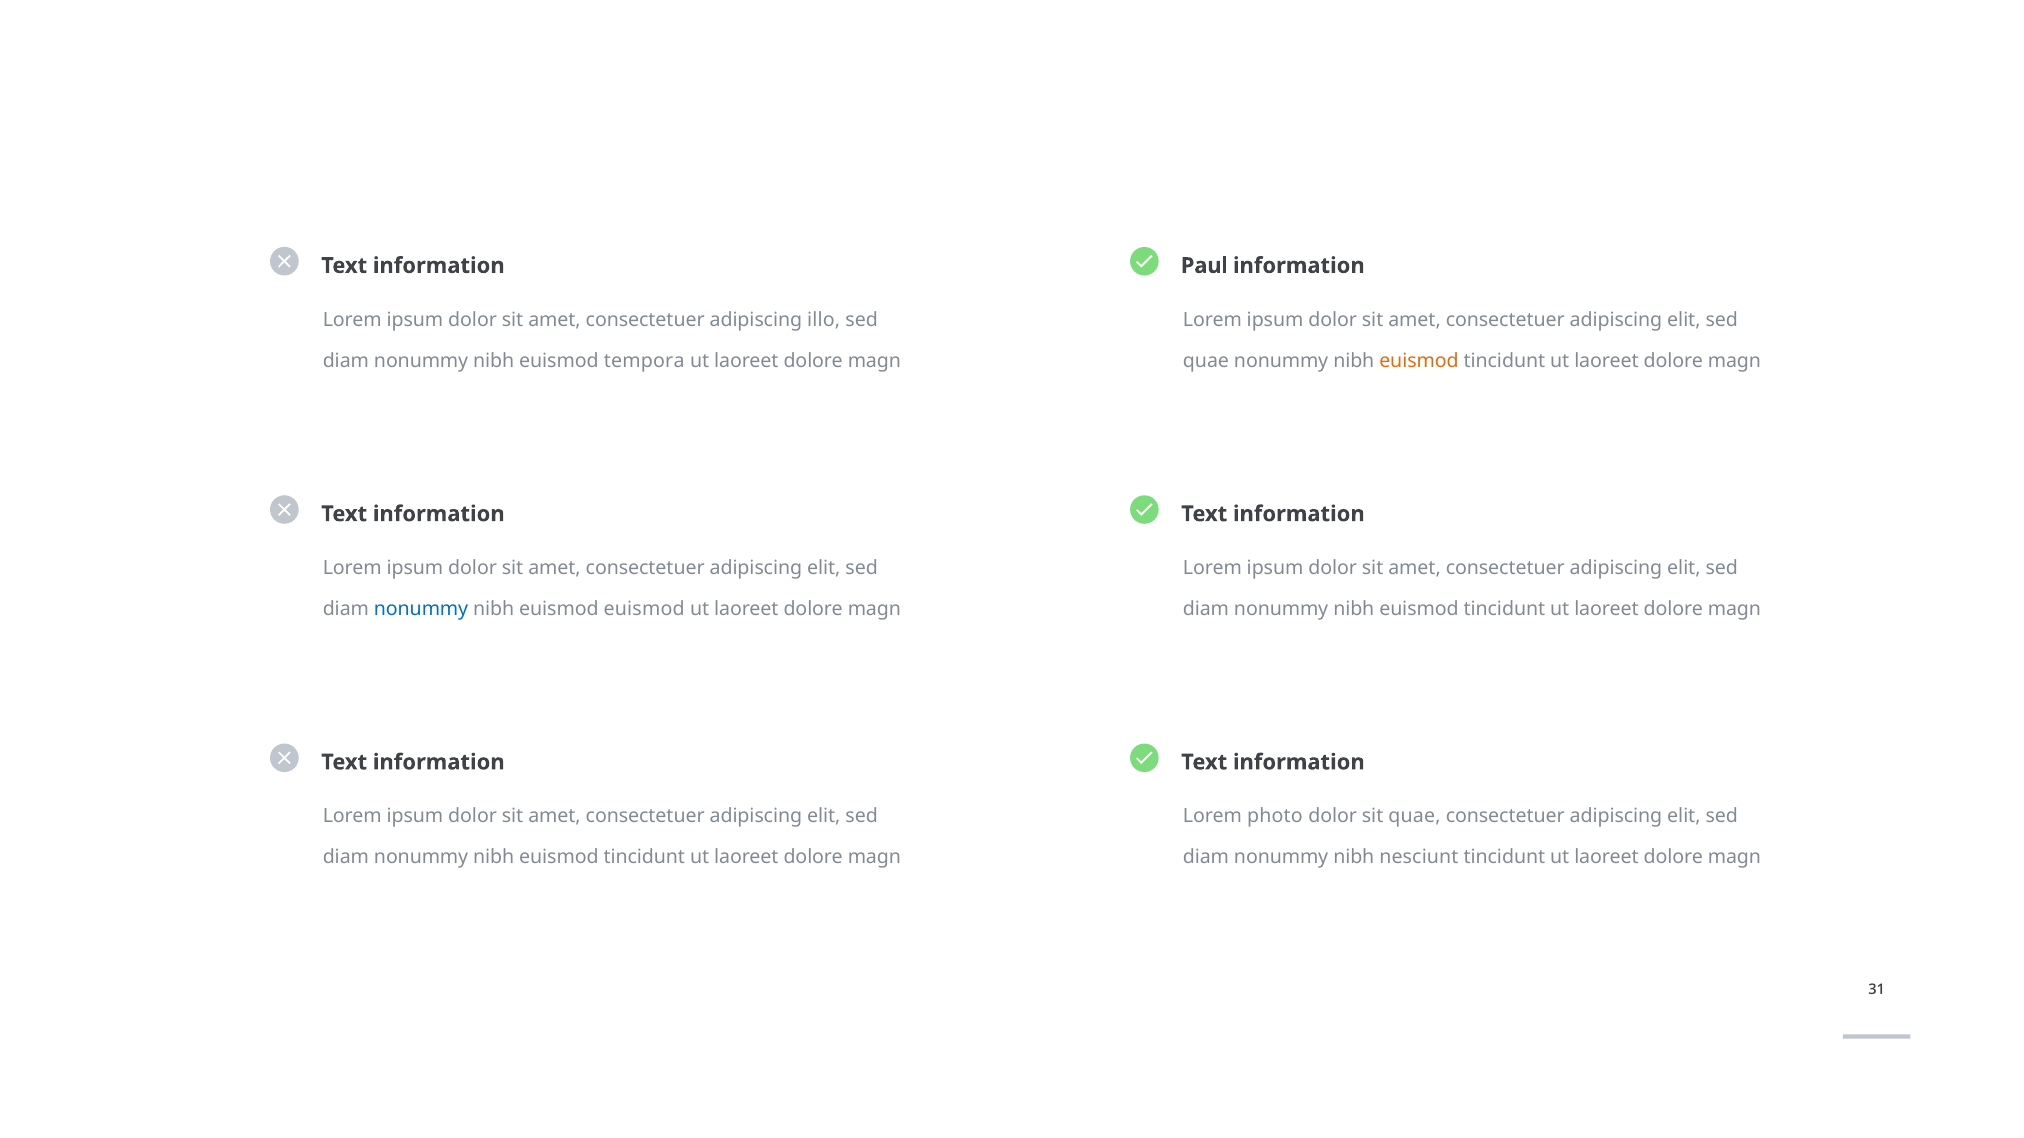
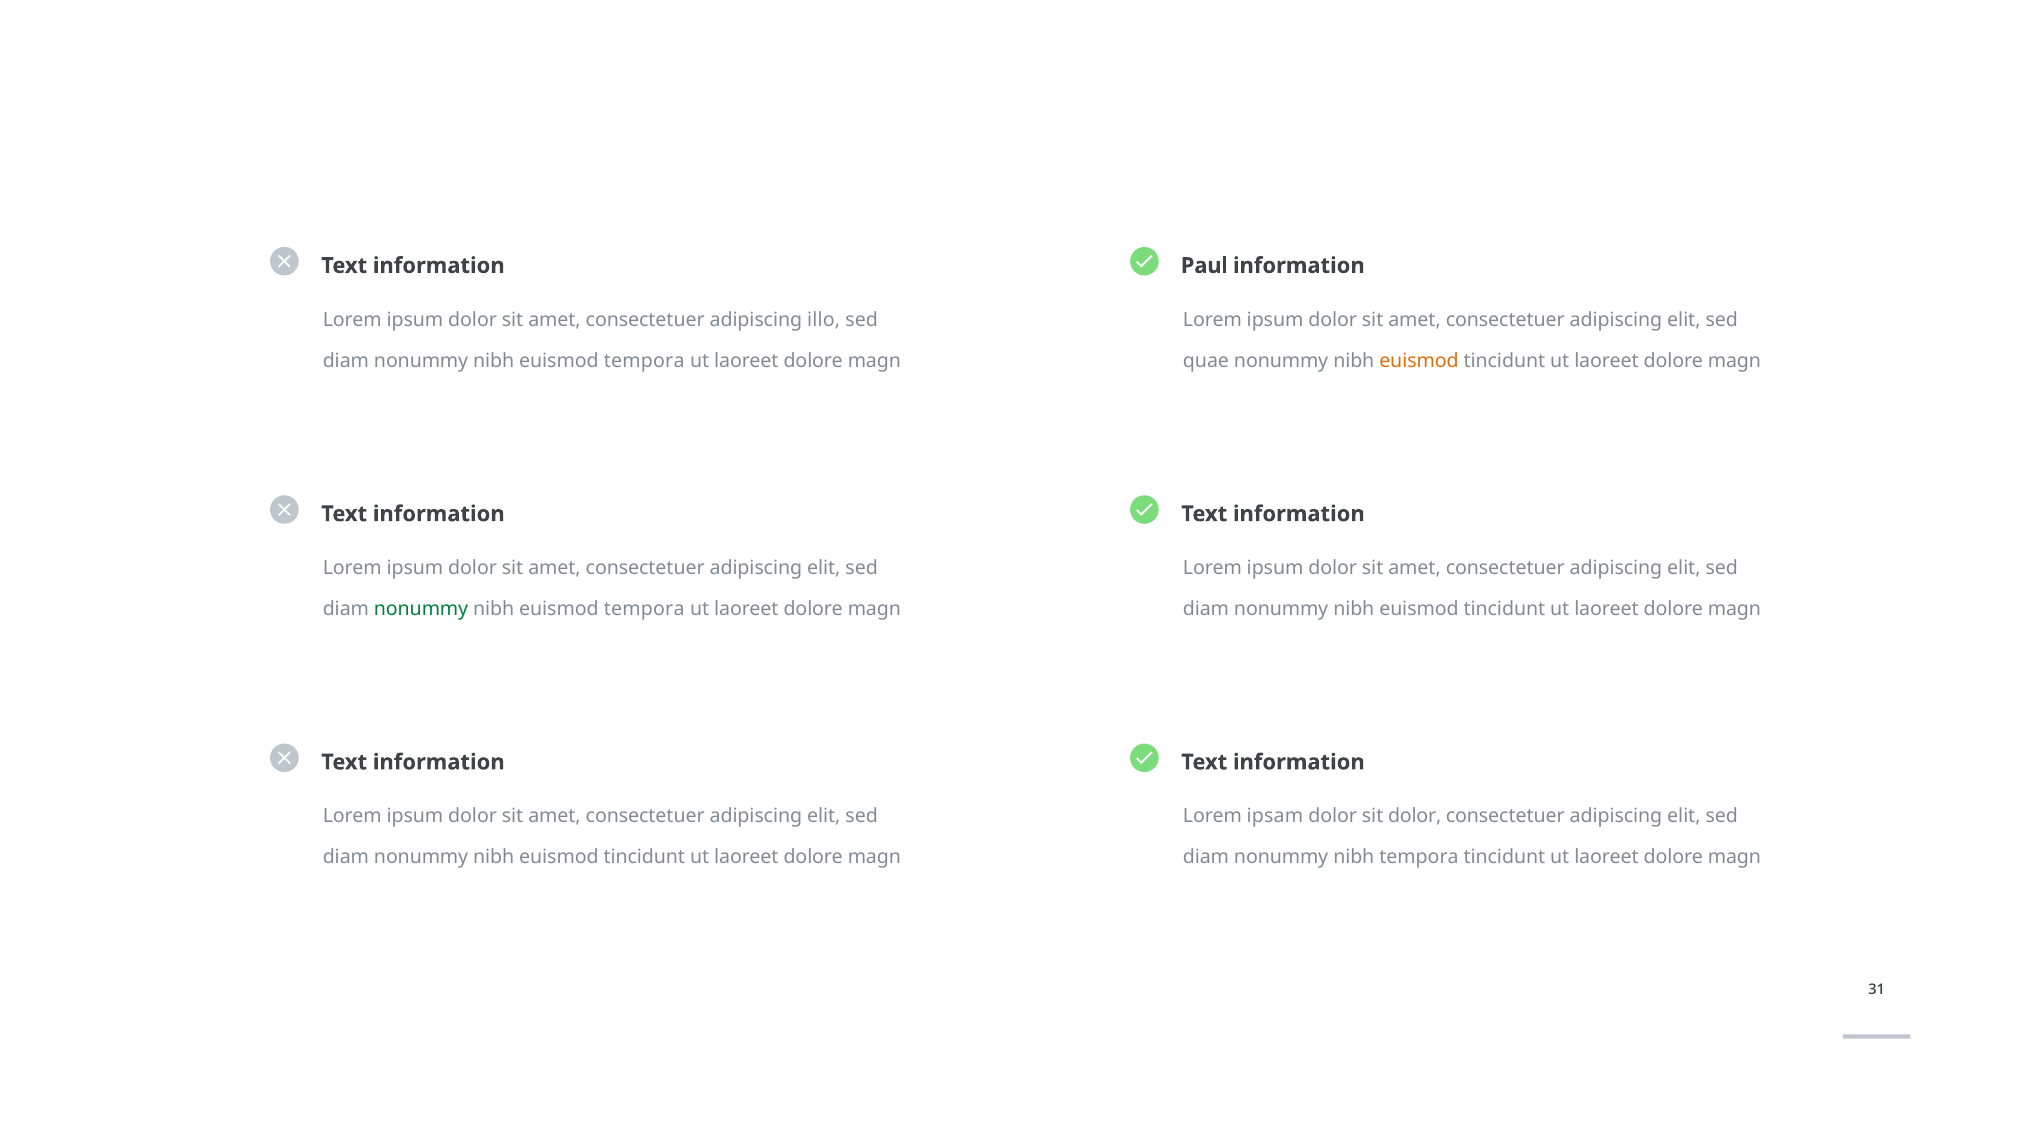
nonummy at (421, 609) colour: blue -> green
euismod at (644, 609): euismod -> tempora
photo: photo -> ipsam
sit quae: quae -> dolor
nibh nesciunt: nesciunt -> tempora
